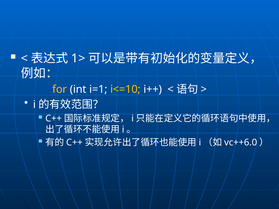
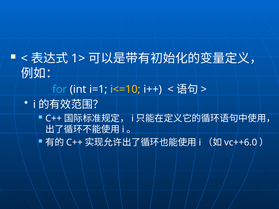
for colour: yellow -> light blue
